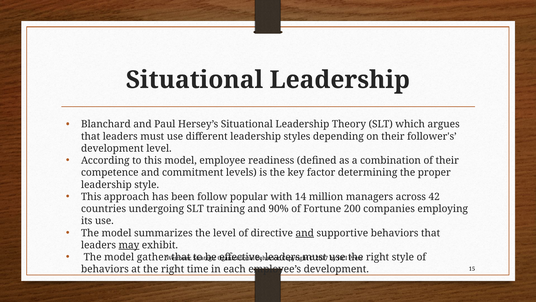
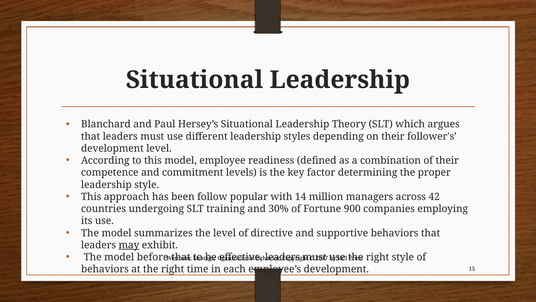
90%: 90% -> 30%
200: 200 -> 900
and at (305, 233) underline: present -> none
gather: gather -> before
